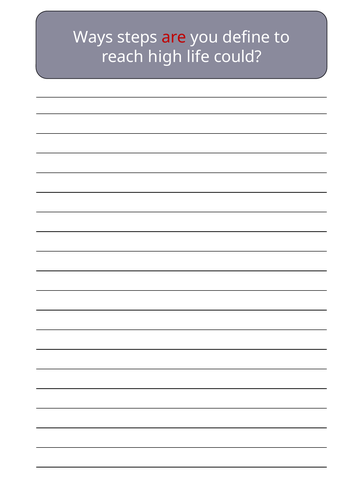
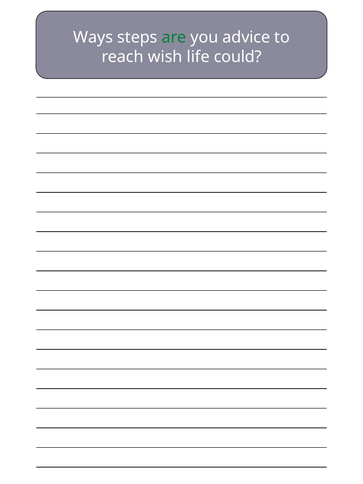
are colour: red -> green
define: define -> advice
high: high -> wish
